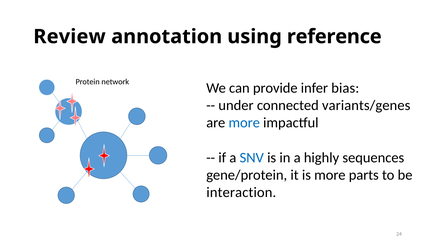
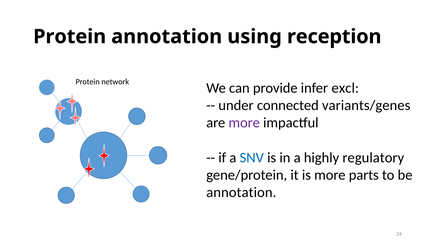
Review at (70, 37): Review -> Protein
reference: reference -> reception
bias: bias -> excl
more at (244, 123) colour: blue -> purple
sequences: sequences -> regulatory
interaction at (241, 192): interaction -> annotation
